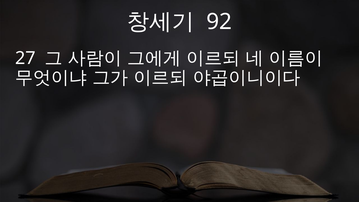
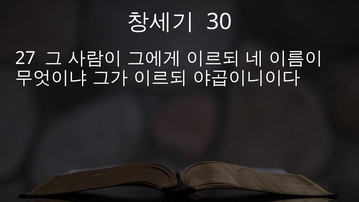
92: 92 -> 30
